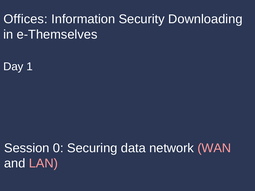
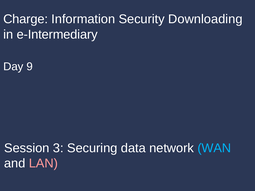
Offices: Offices -> Charge
e-Themselves: e-Themselves -> e-Intermediary
1: 1 -> 9
0: 0 -> 3
WAN colour: pink -> light blue
